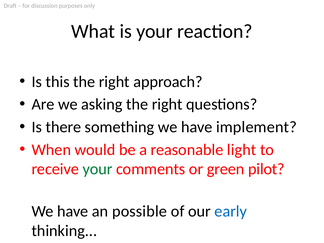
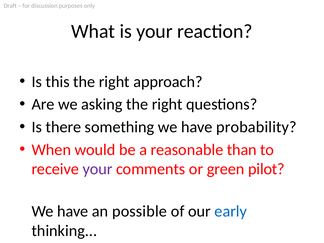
implement: implement -> probability
light: light -> than
your at (97, 169) colour: green -> purple
